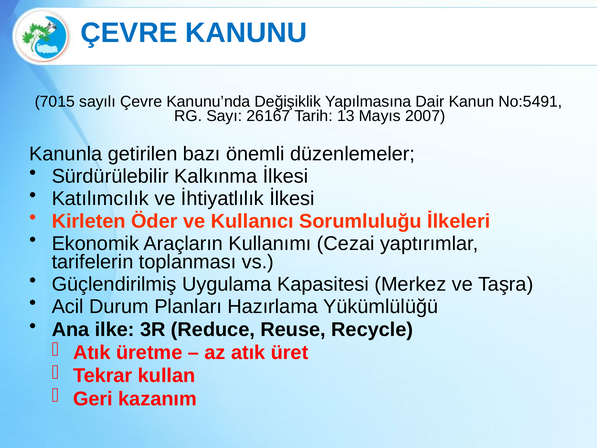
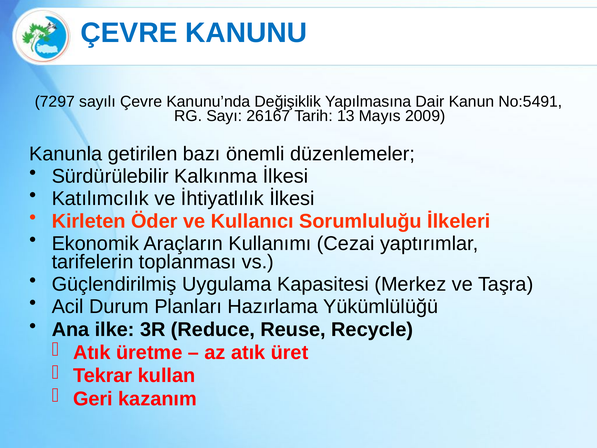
7015: 7015 -> 7297
2007: 2007 -> 2009
